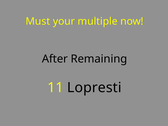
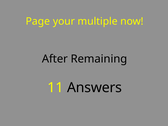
Must: Must -> Page
Lopresti: Lopresti -> Answers
